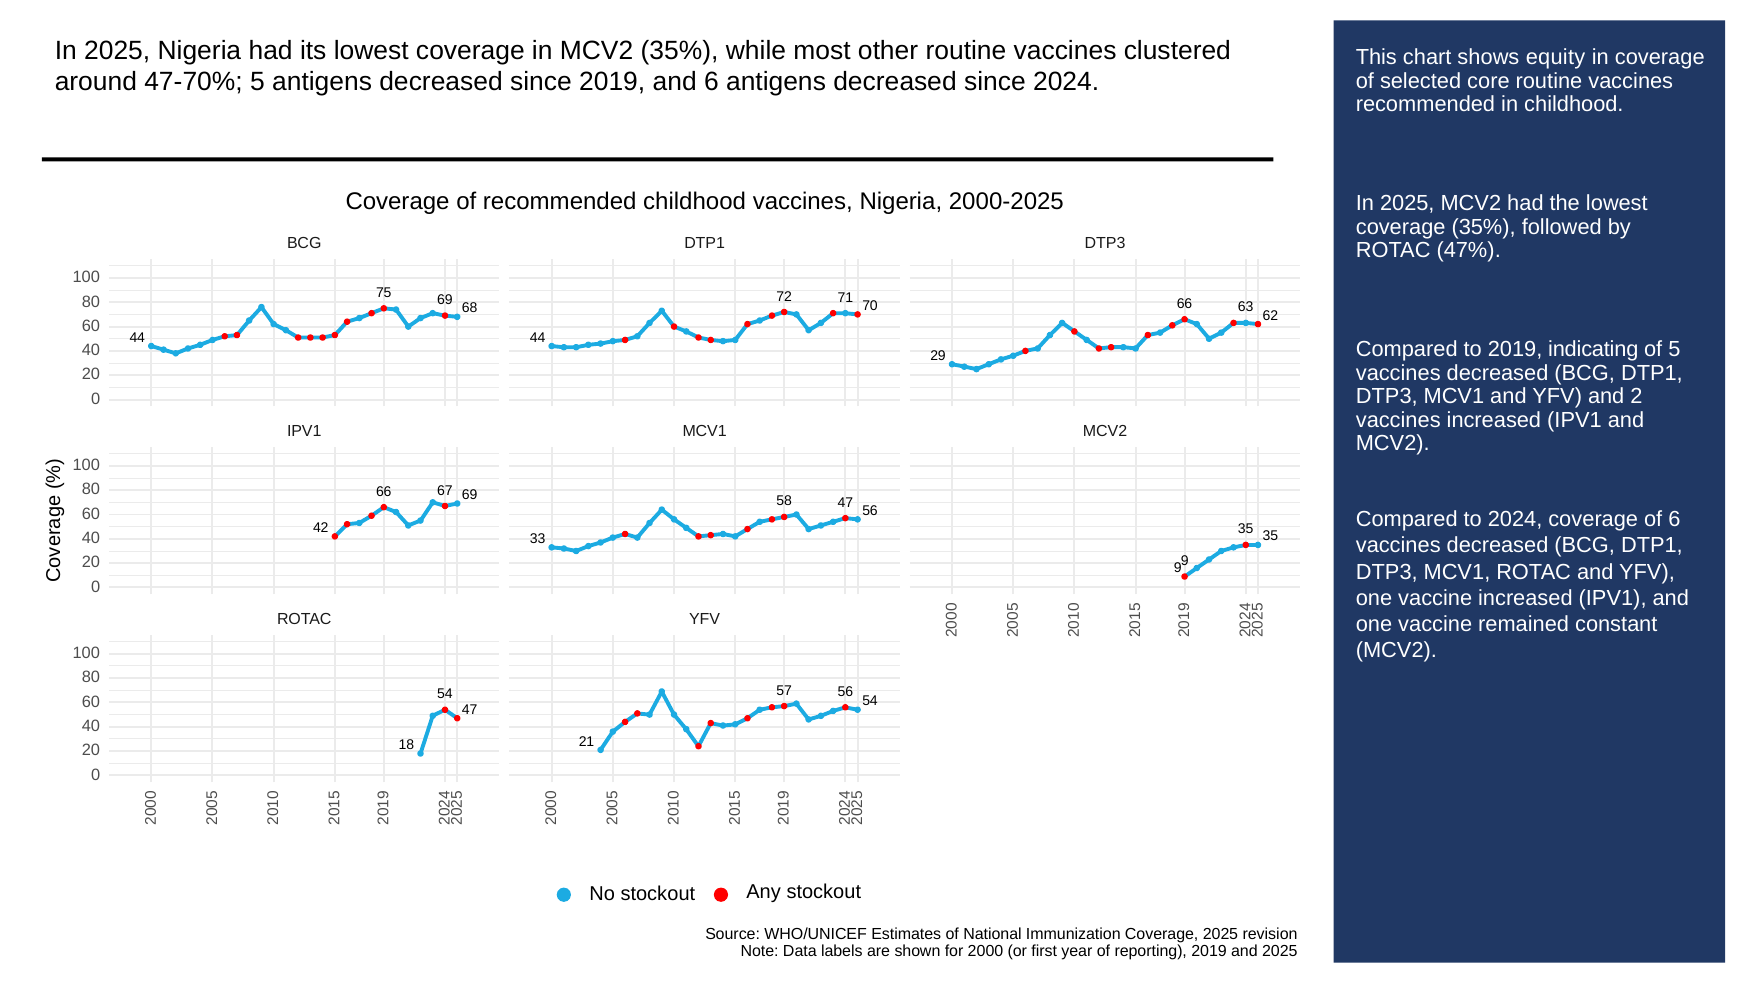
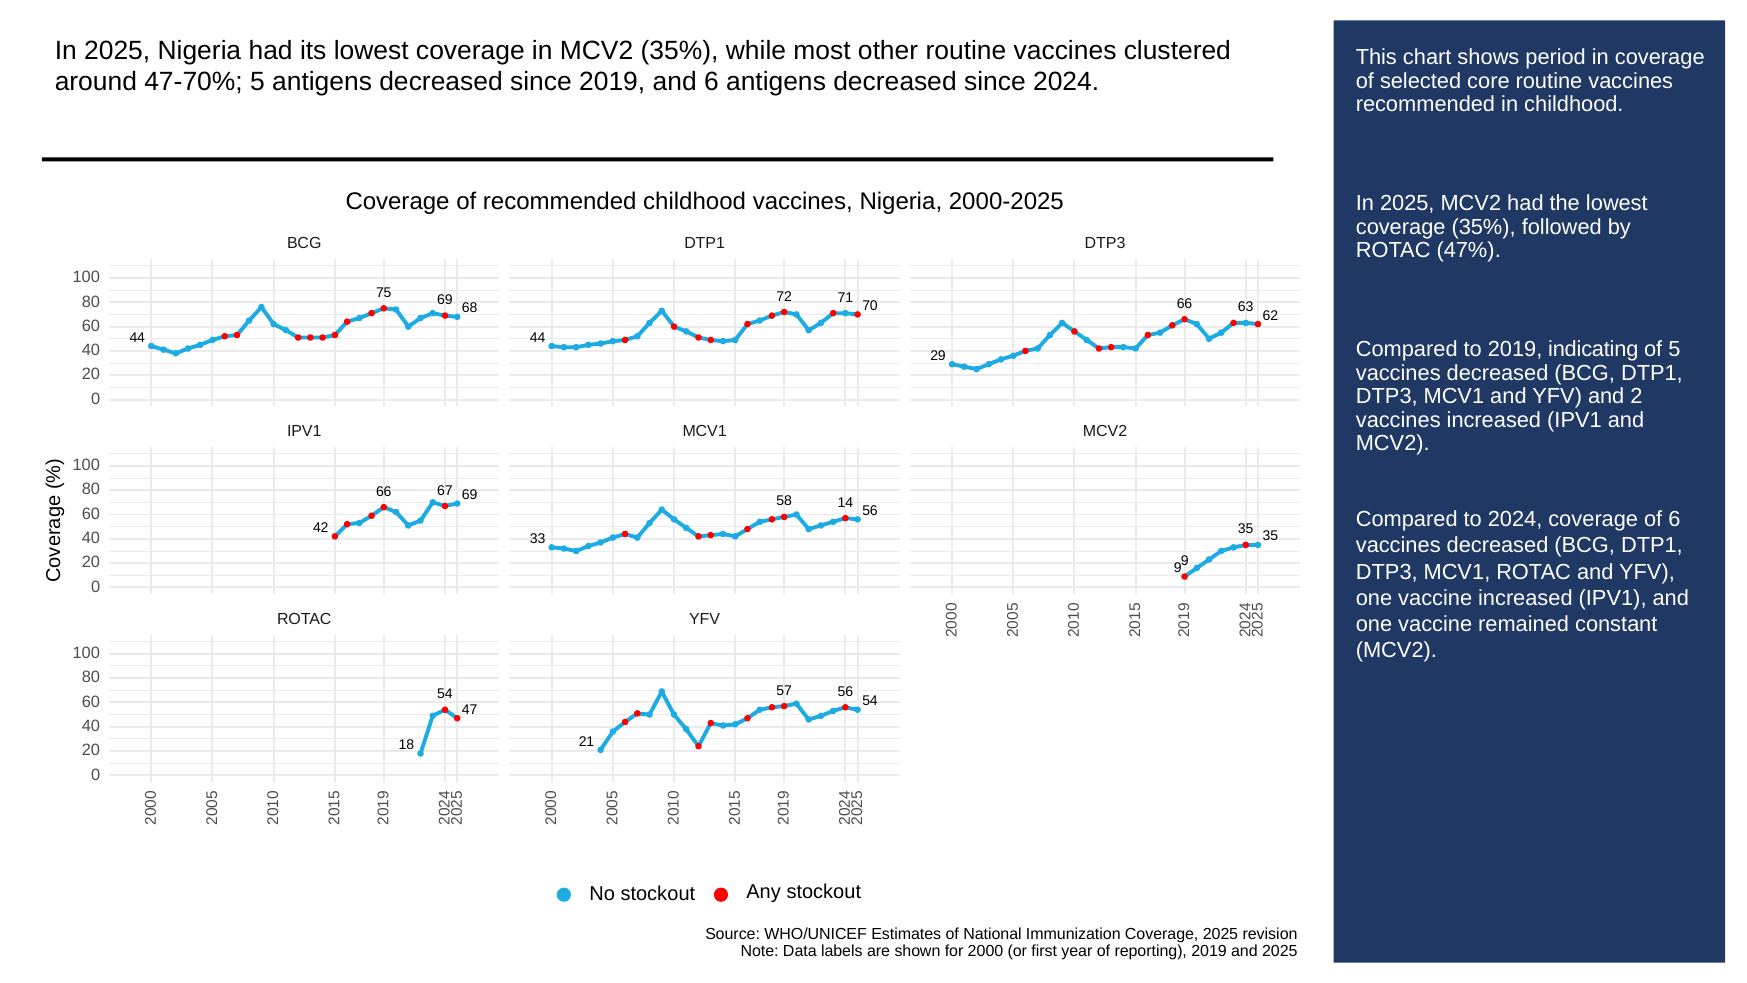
equity: equity -> period
58 47: 47 -> 14
